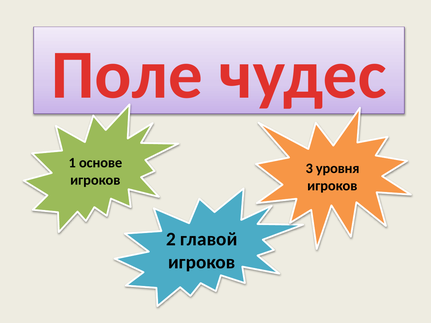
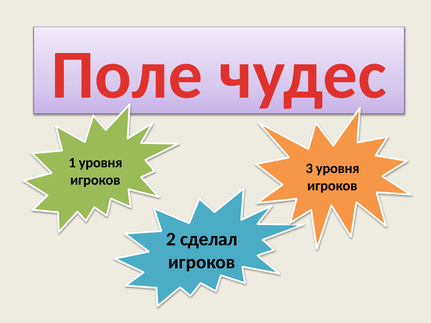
1 основе: основе -> уровня
главой: главой -> сделал
